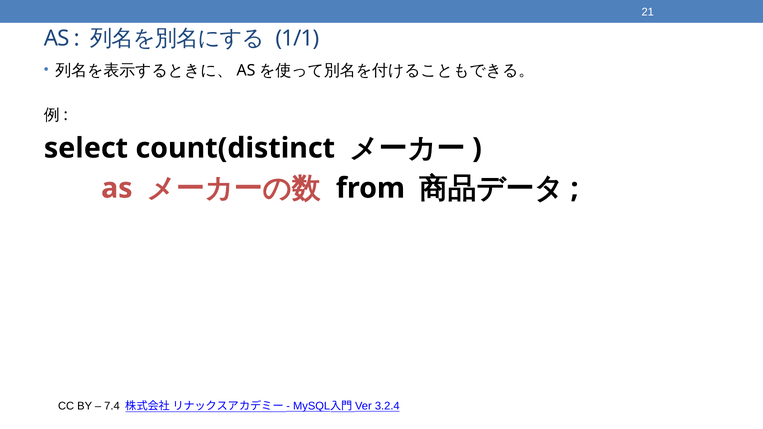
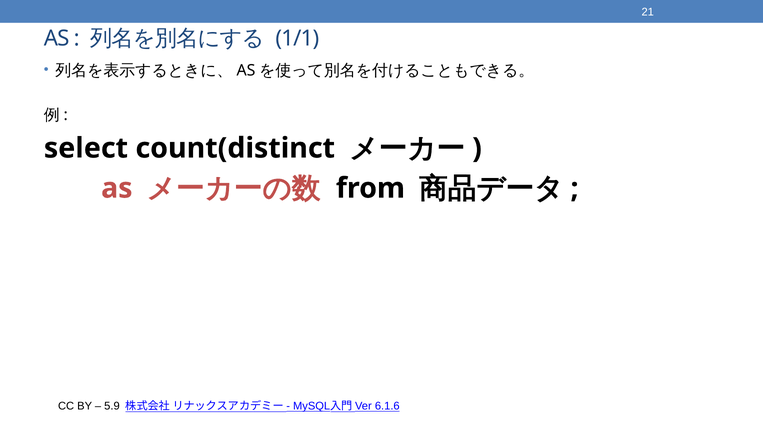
7.4: 7.4 -> 5.9
3.2.4: 3.2.4 -> 6.1.6
